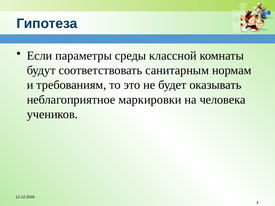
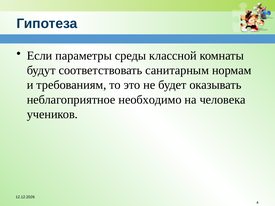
маркировки: маркировки -> необходимо
